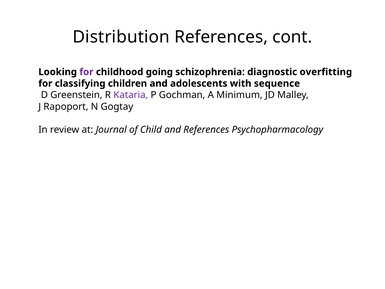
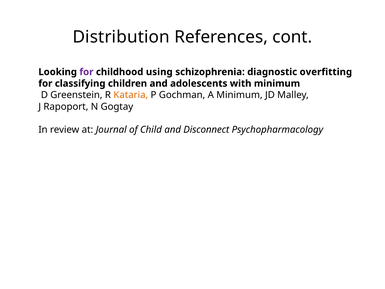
going: going -> using
with sequence: sequence -> minimum
Kataria colour: purple -> orange
and References: References -> Disconnect
